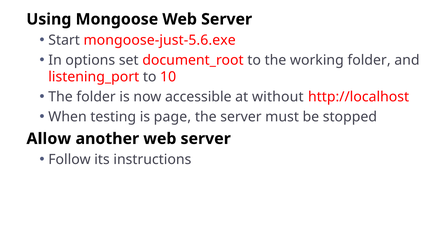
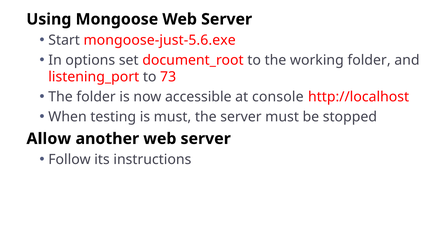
10: 10 -> 73
without: without -> console
is page: page -> must
